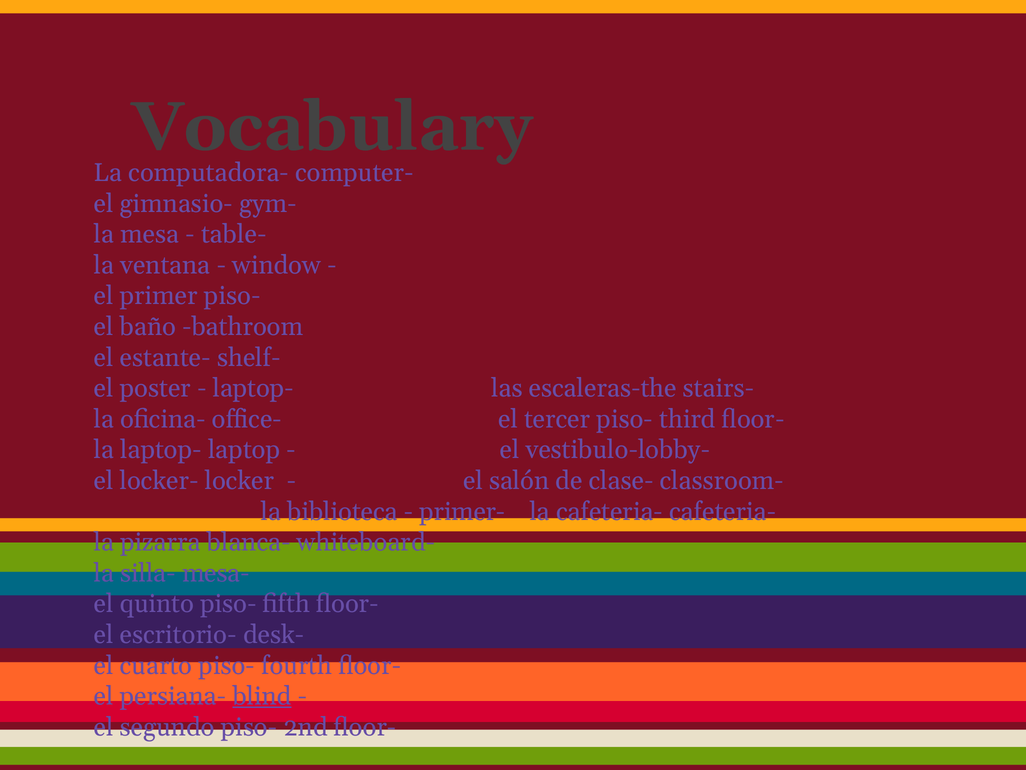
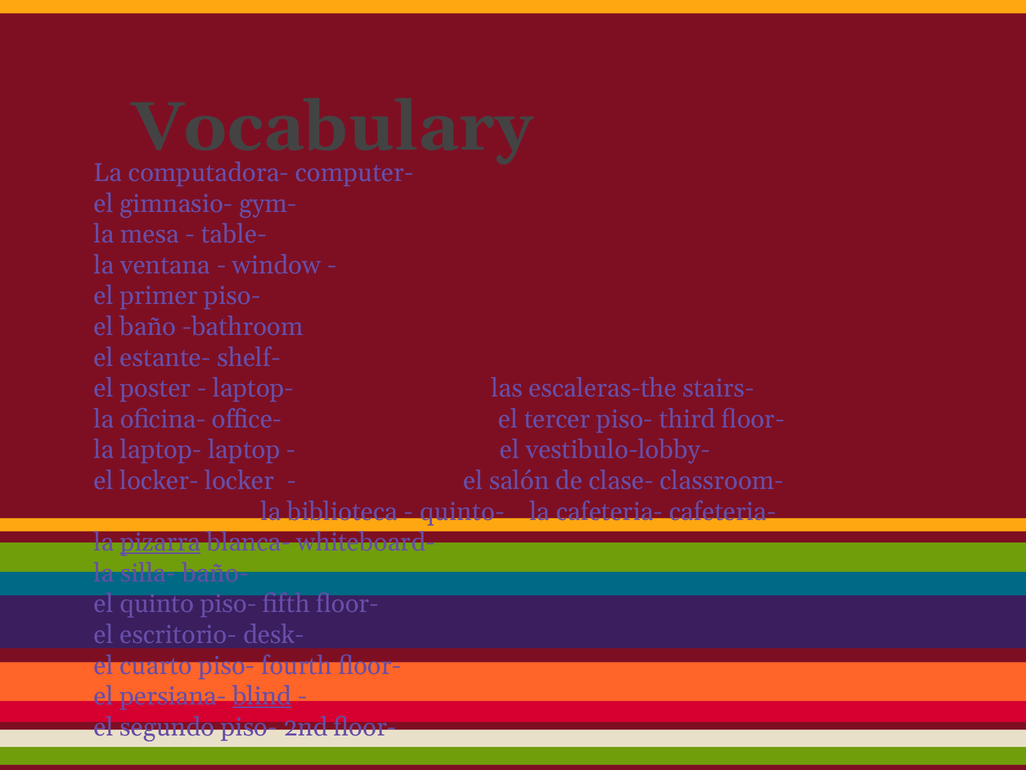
primer-: primer- -> quinto-
pizarra underline: none -> present
mesa-: mesa- -> baño-
